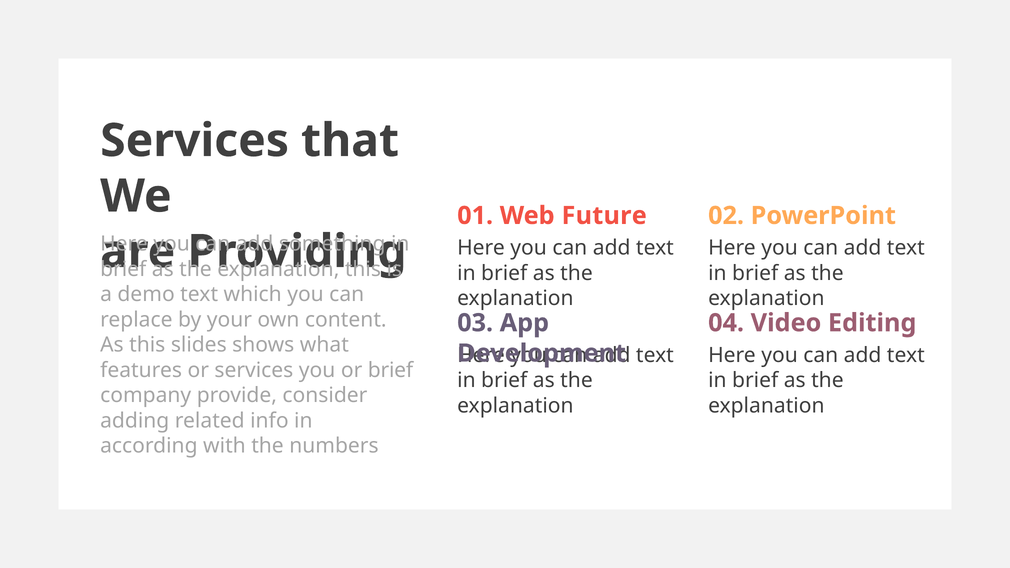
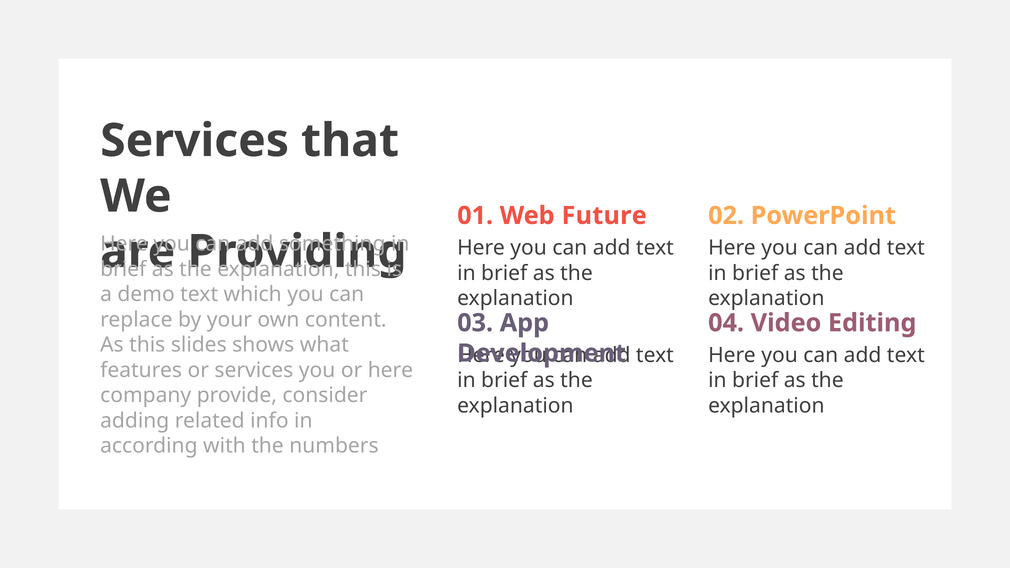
or brief: brief -> here
